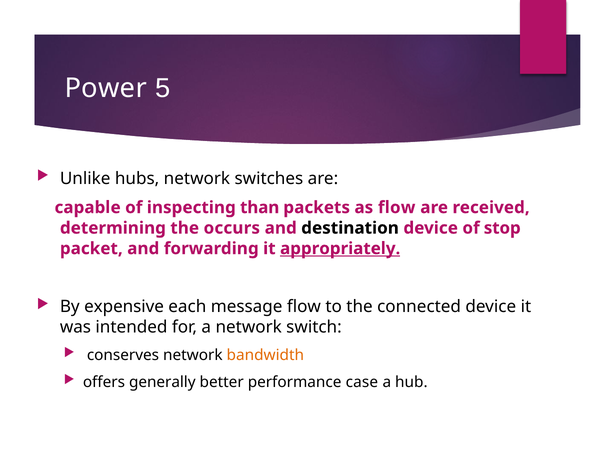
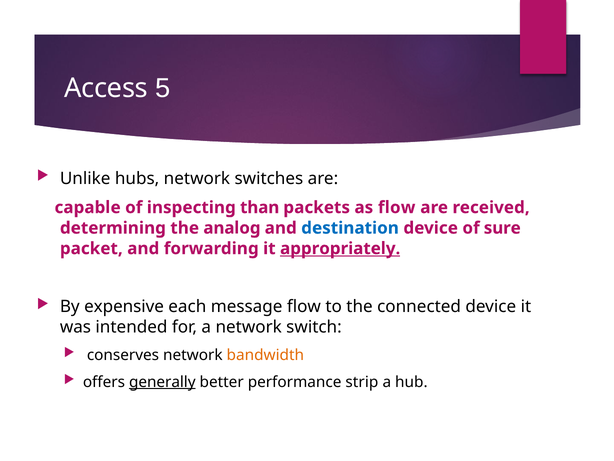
Power: Power -> Access
occurs: occurs -> analog
destination colour: black -> blue
stop: stop -> sure
generally underline: none -> present
case: case -> strip
